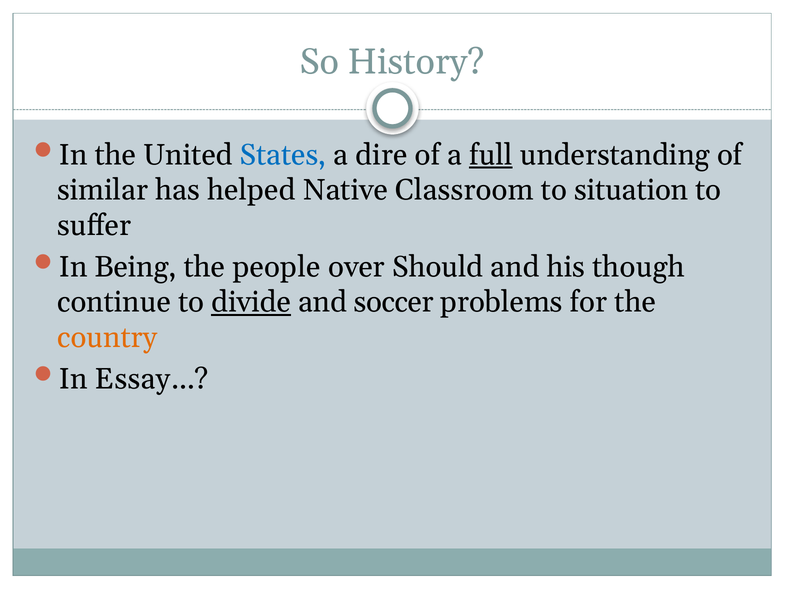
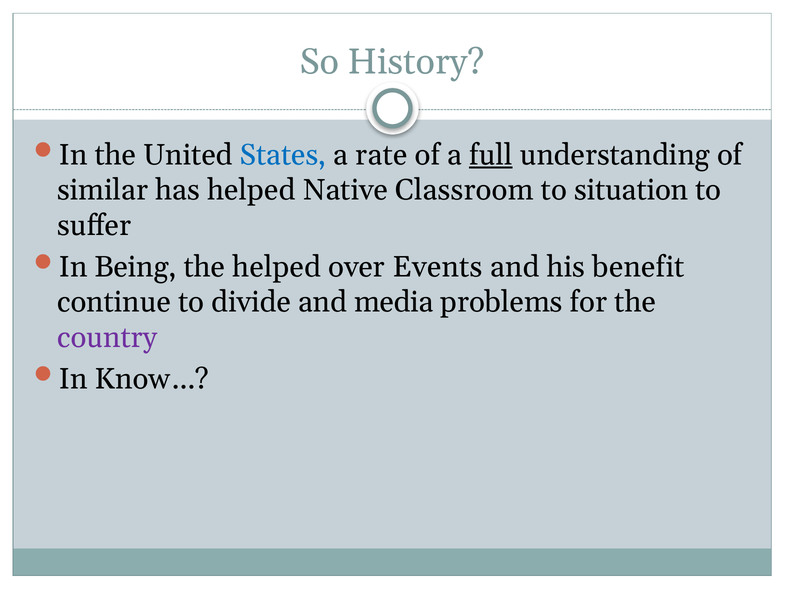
dire: dire -> rate
the people: people -> helped
Should: Should -> Events
though: though -> benefit
divide underline: present -> none
soccer: soccer -> media
country colour: orange -> purple
Essay…: Essay… -> Know…
